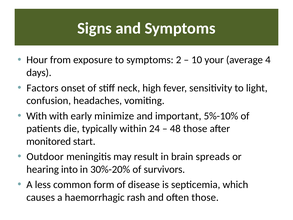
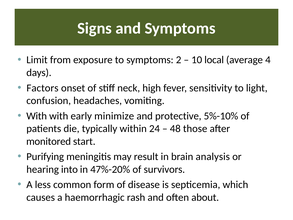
Hour: Hour -> Limit
your: your -> local
important: important -> protective
Outdoor: Outdoor -> Purifying
spreads: spreads -> analysis
30%-20%: 30%-20% -> 47%-20%
often those: those -> about
